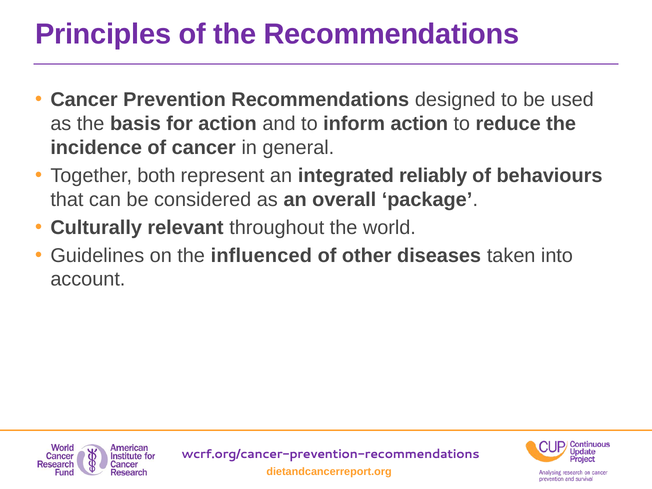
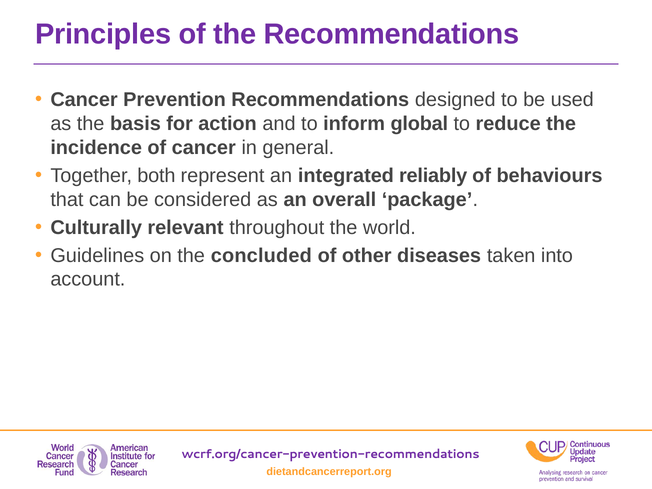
inform action: action -> global
influenced: influenced -> concluded
